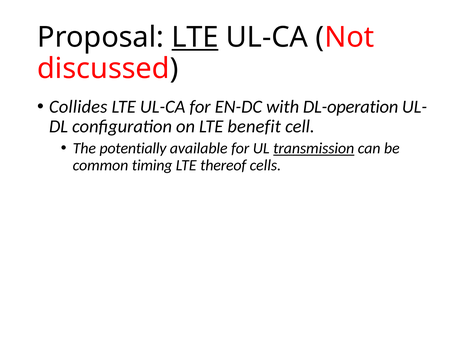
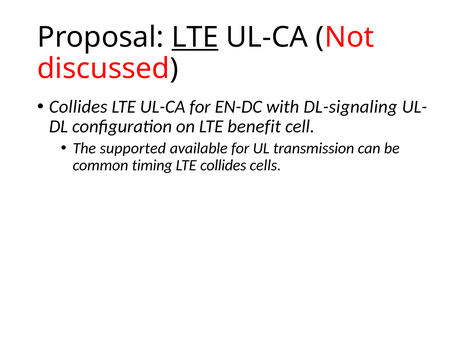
DL-operation: DL-operation -> DL-signaling
potentially: potentially -> supported
transmission underline: present -> none
LTE thereof: thereof -> collides
